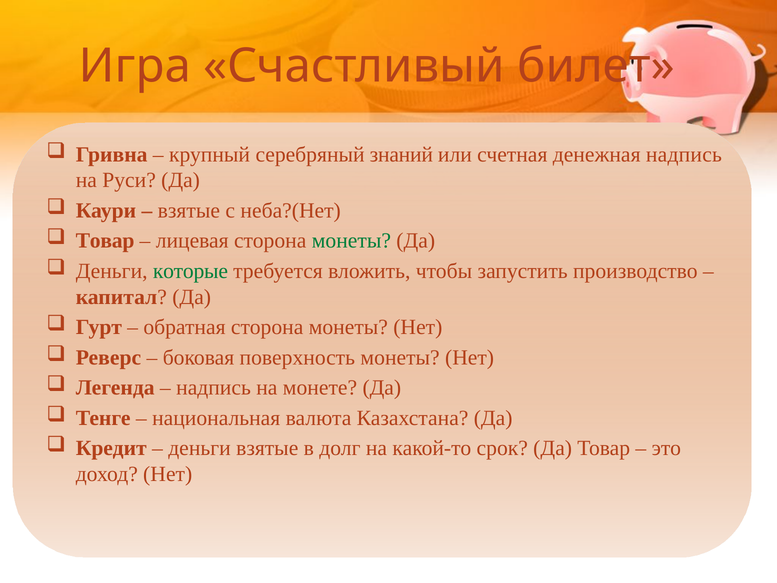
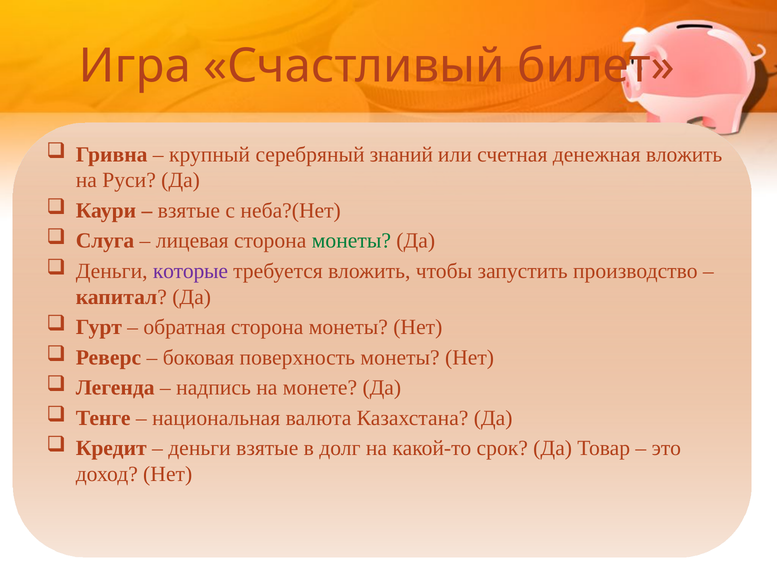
денежная надпись: надпись -> вложить
Товар at (105, 241): Товар -> Слуга
которые colour: green -> purple
